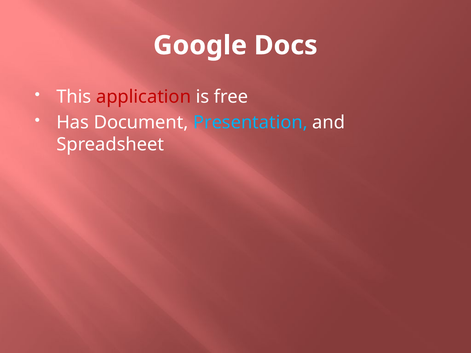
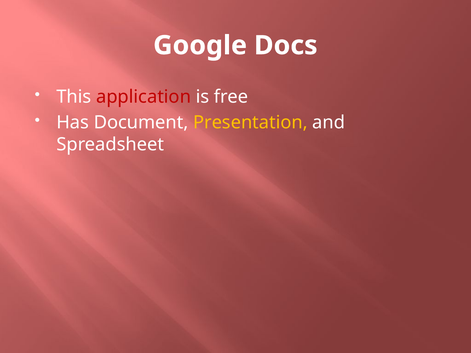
Presentation colour: light blue -> yellow
